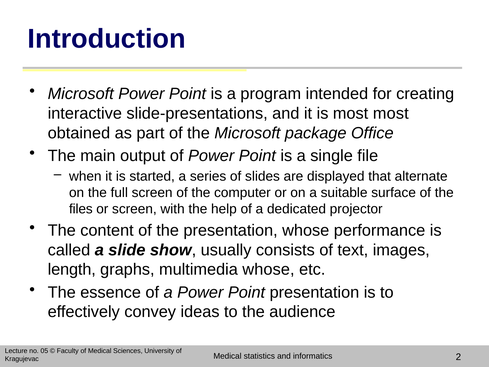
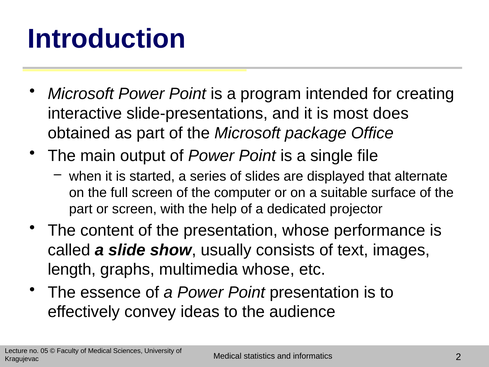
most most: most -> does
files at (81, 209): files -> part
